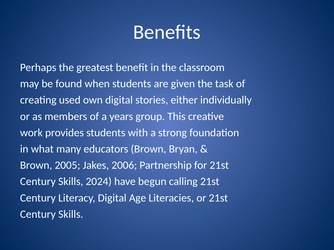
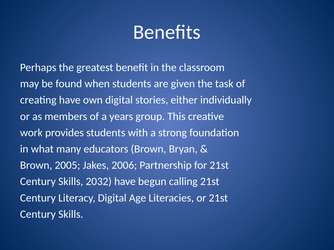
creating used: used -> have
2024: 2024 -> 2032
